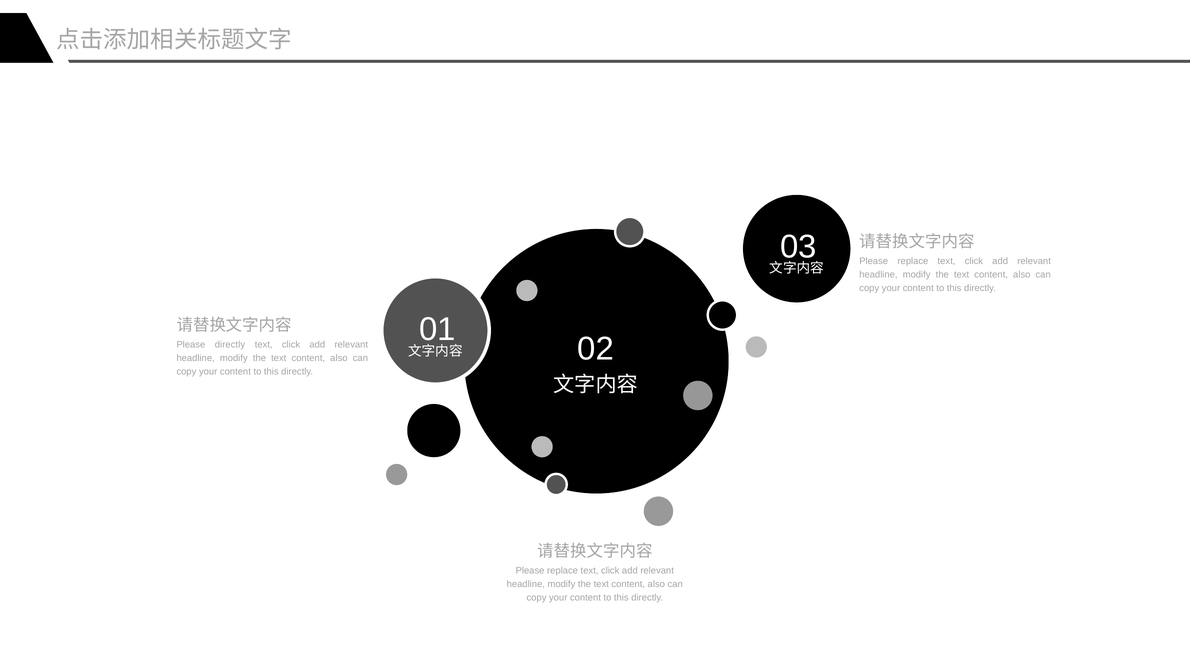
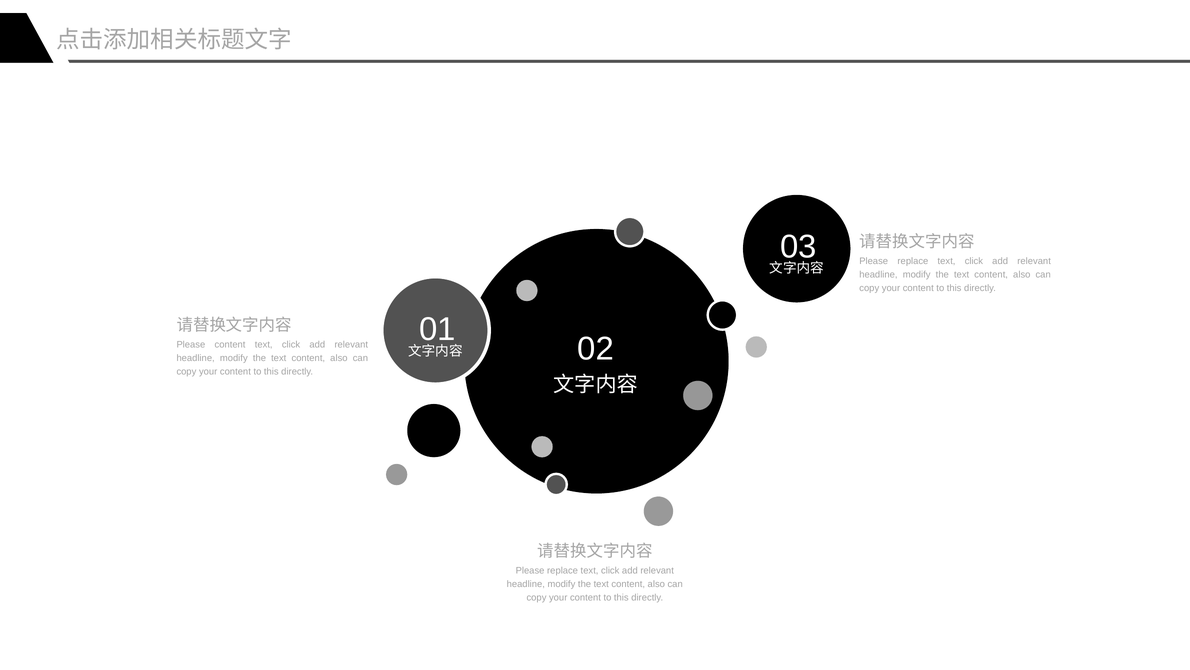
Please directly: directly -> content
